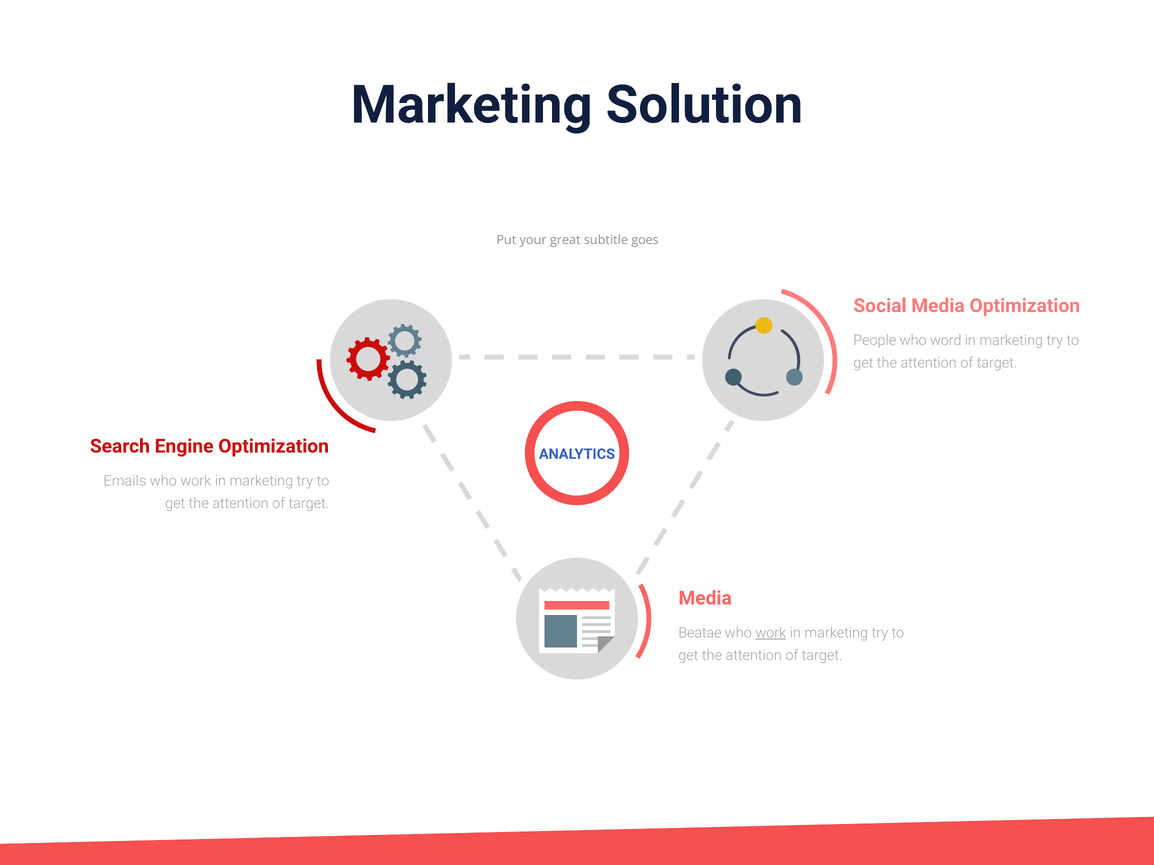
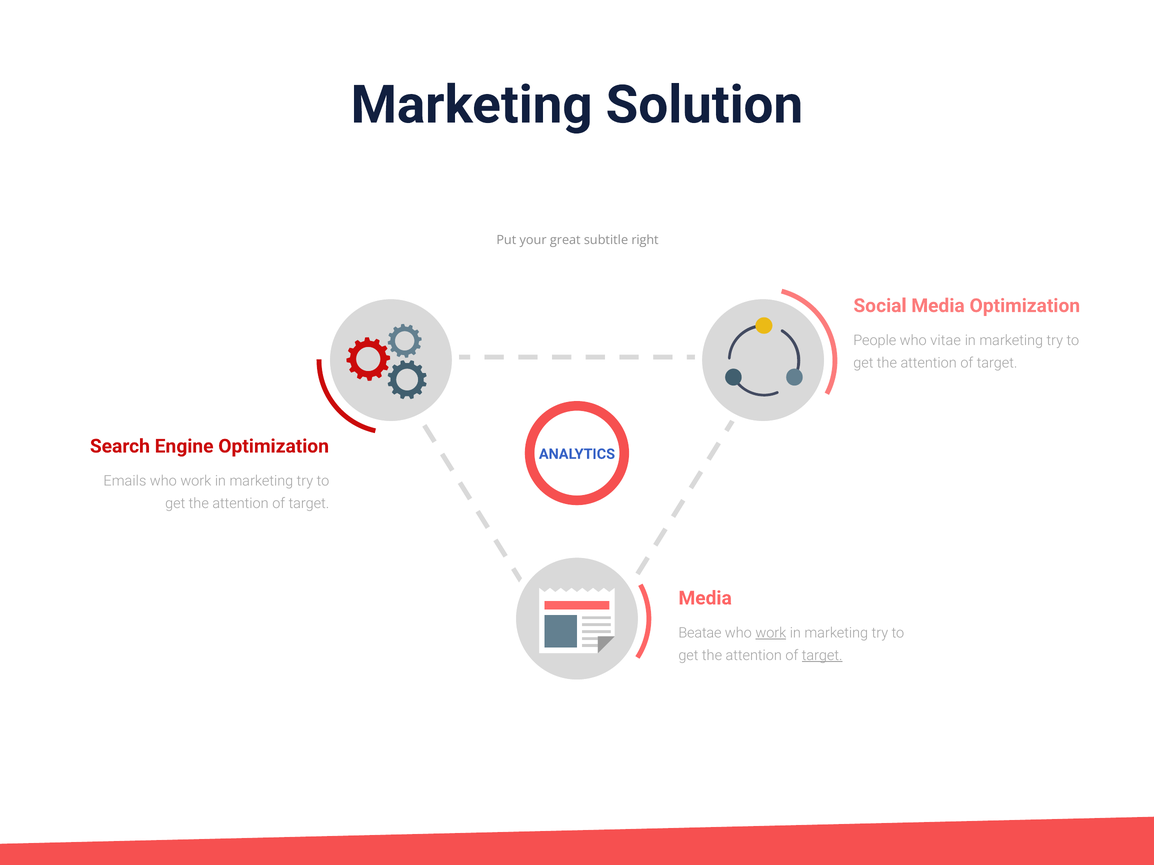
goes: goes -> right
word: word -> vitae
target at (822, 656) underline: none -> present
